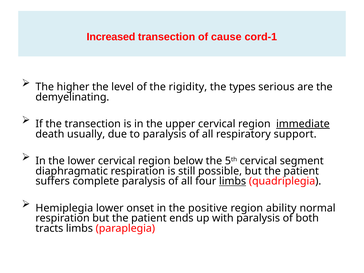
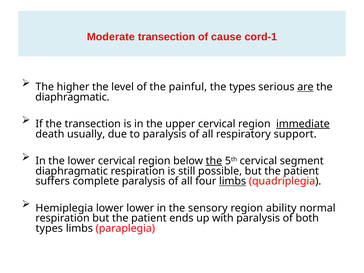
Increased: Increased -> Moderate
rigidity: rigidity -> painful
are underline: none -> present
demyelinating at (72, 97): demyelinating -> diaphragmatic
the at (214, 161) underline: none -> present
lower onset: onset -> lower
positive: positive -> sensory
tracts at (49, 228): tracts -> types
